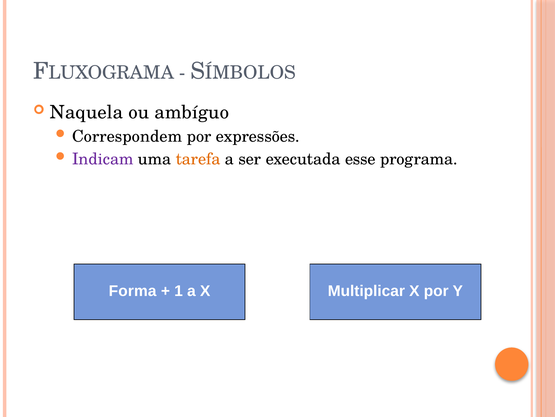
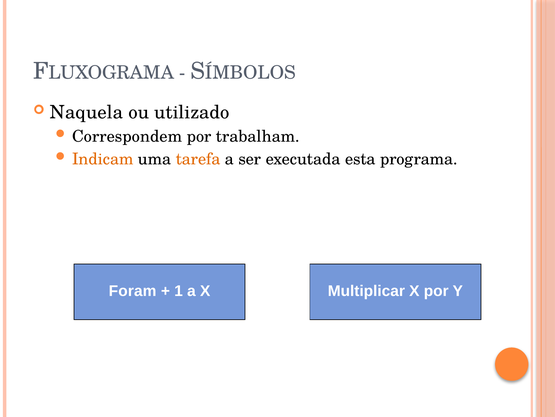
ambíguo: ambíguo -> utilizado
expressões: expressões -> trabalham
Indicam colour: purple -> orange
esse: esse -> esta
Forma: Forma -> Foram
